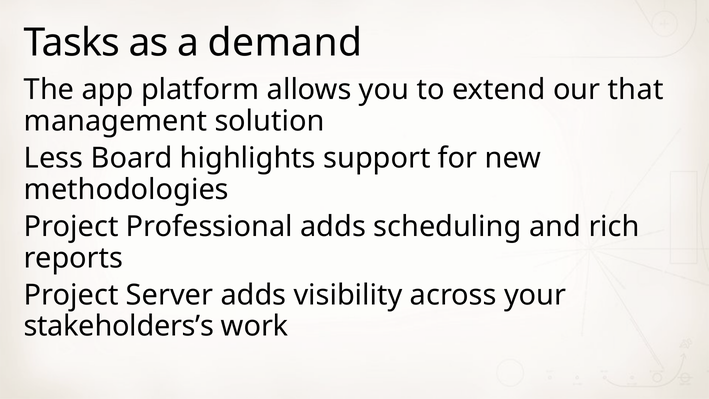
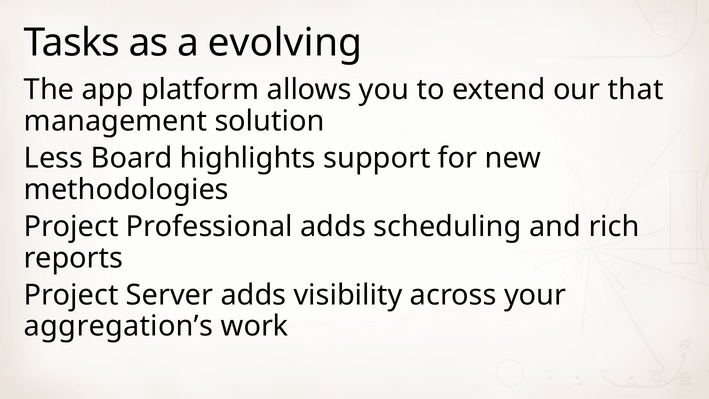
demand: demand -> evolving
stakeholders’s: stakeholders’s -> aggregation’s
